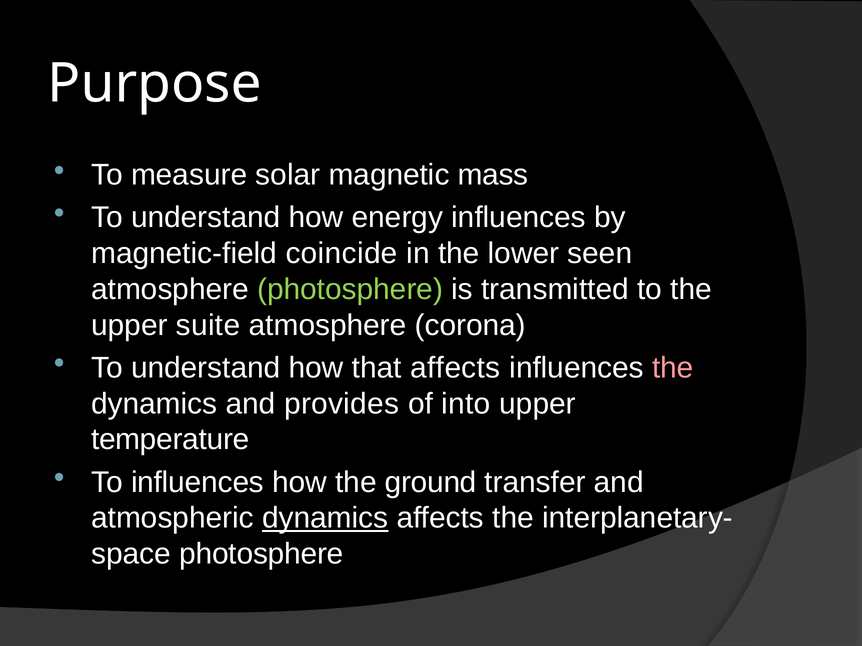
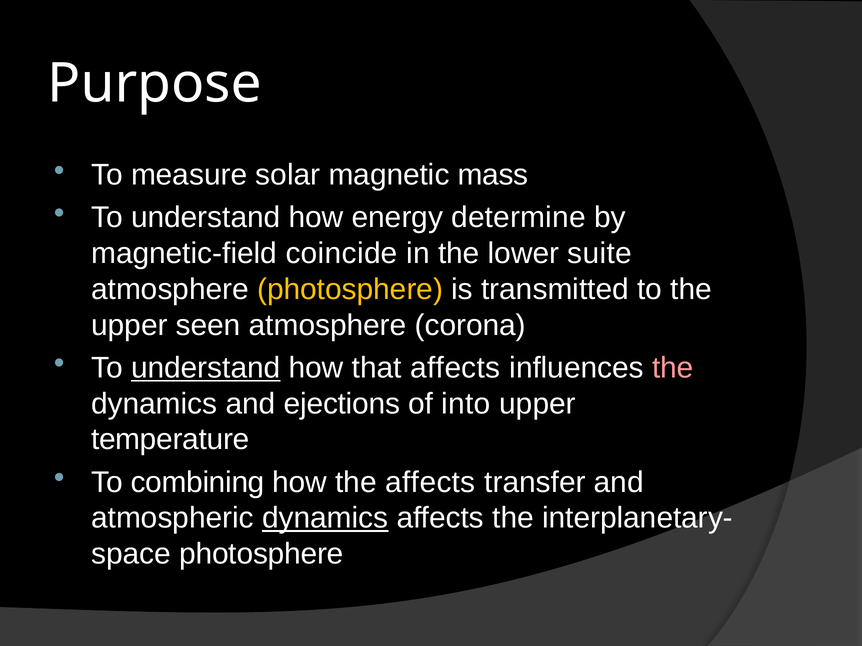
energy influences: influences -> determine
seen: seen -> suite
photosphere at (350, 290) colour: light green -> yellow
suite: suite -> seen
understand at (206, 368) underline: none -> present
provides: provides -> ejections
To influences: influences -> combining
the ground: ground -> affects
